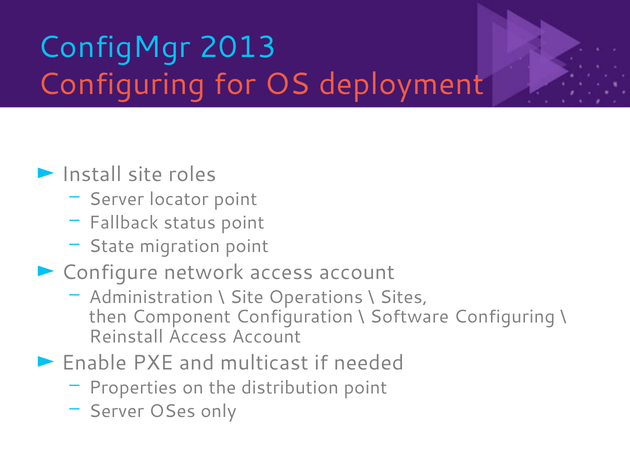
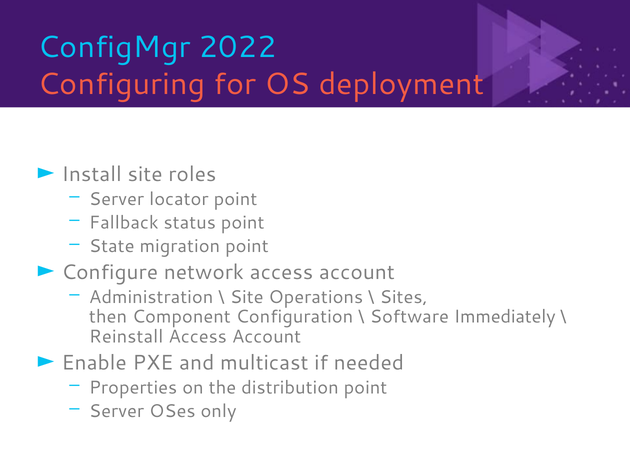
2013: 2013 -> 2022
Software Configuring: Configuring -> Immediately
